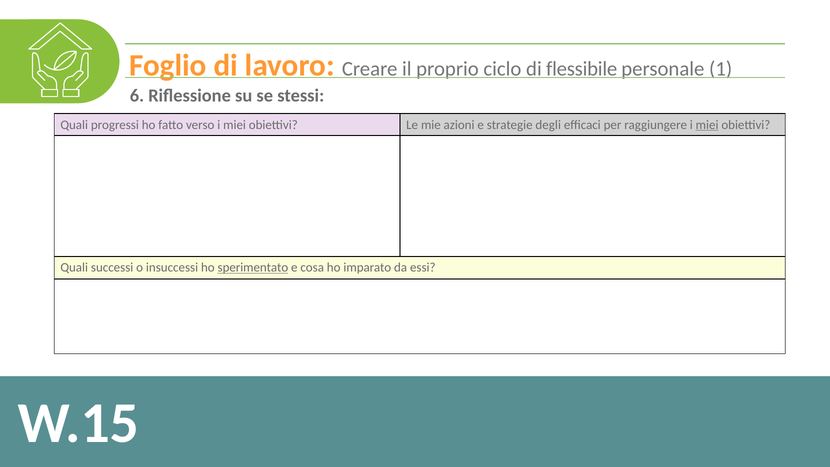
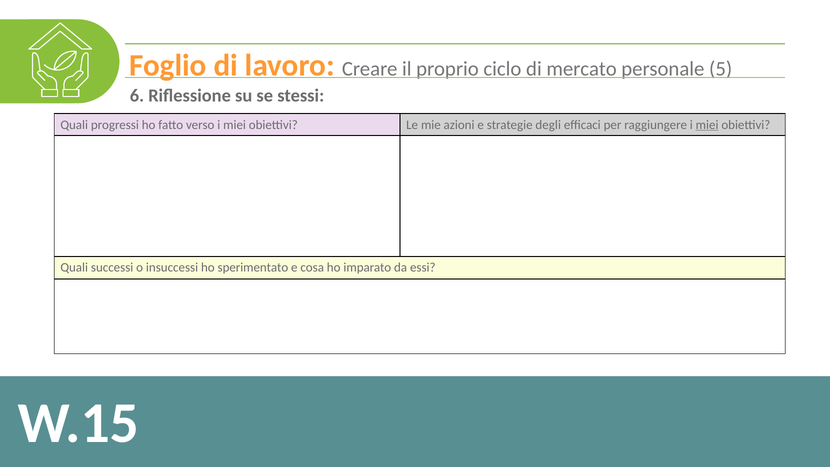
flessibile: flessibile -> mercato
1: 1 -> 5
sperimentato underline: present -> none
